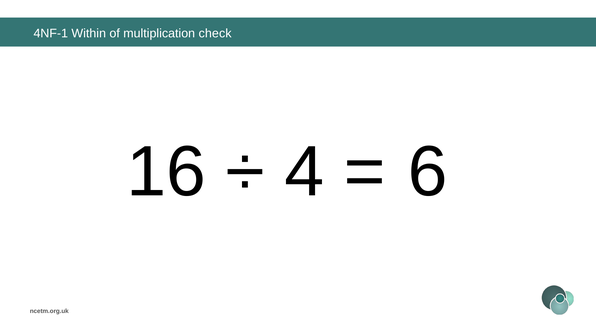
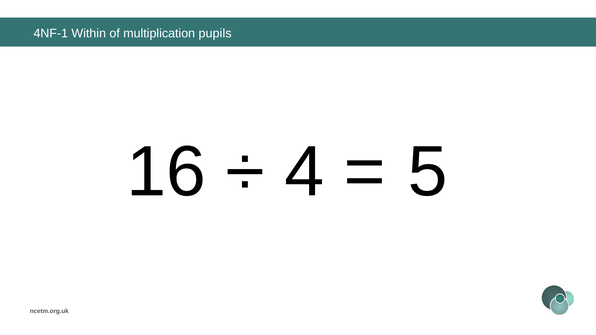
check: check -> pupils
6: 6 -> 5
